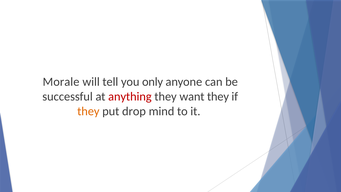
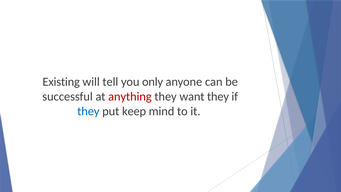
Morale: Morale -> Existing
they at (88, 111) colour: orange -> blue
drop: drop -> keep
